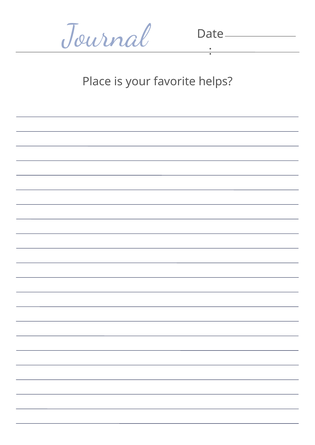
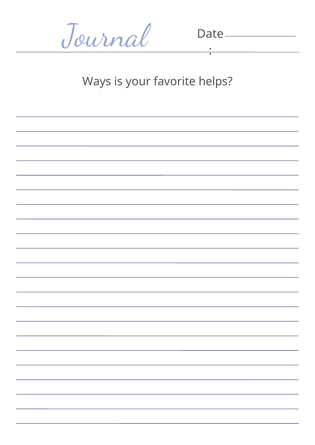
Place: Place -> Ways
